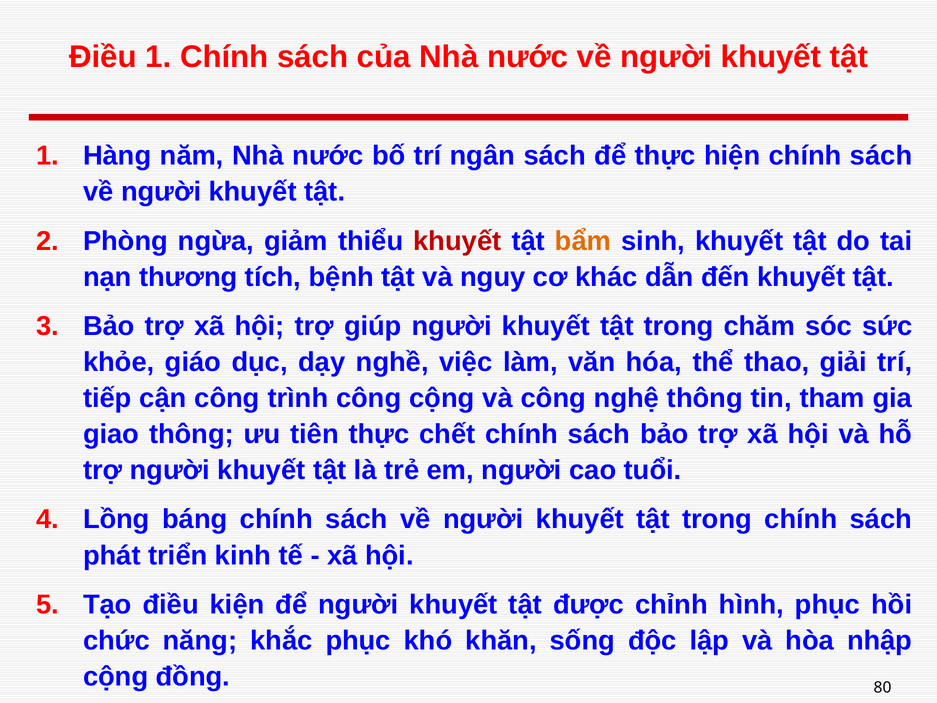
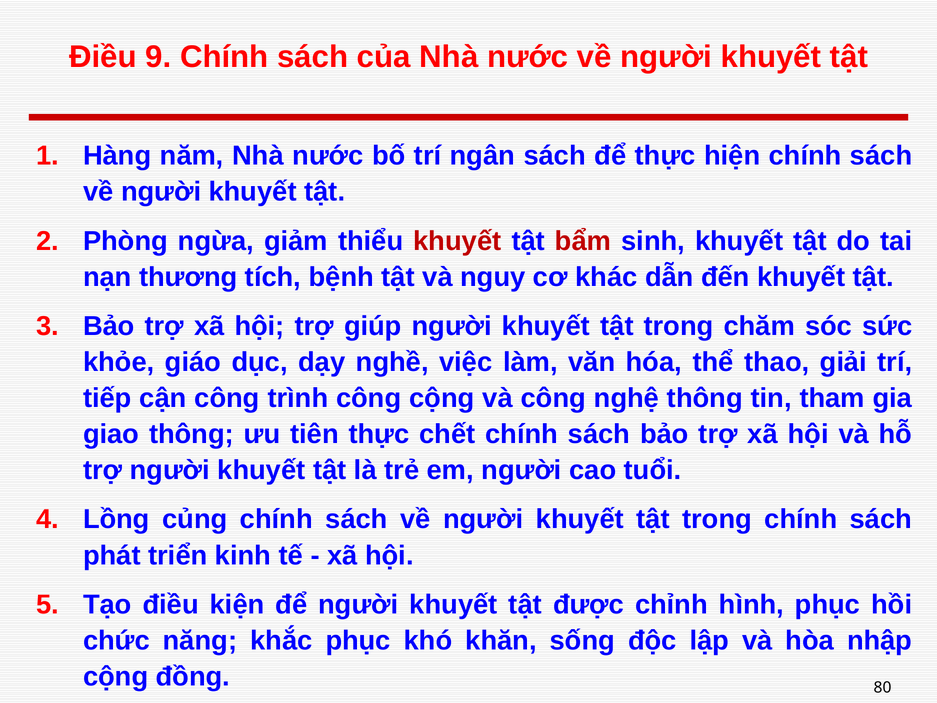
Điều 1: 1 -> 9
bẩm colour: orange -> red
báng: báng -> củng
